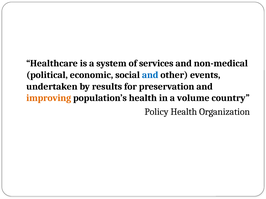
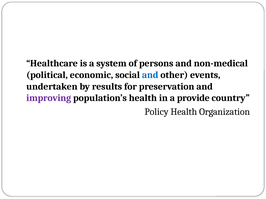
services: services -> persons
improving colour: orange -> purple
volume: volume -> provide
